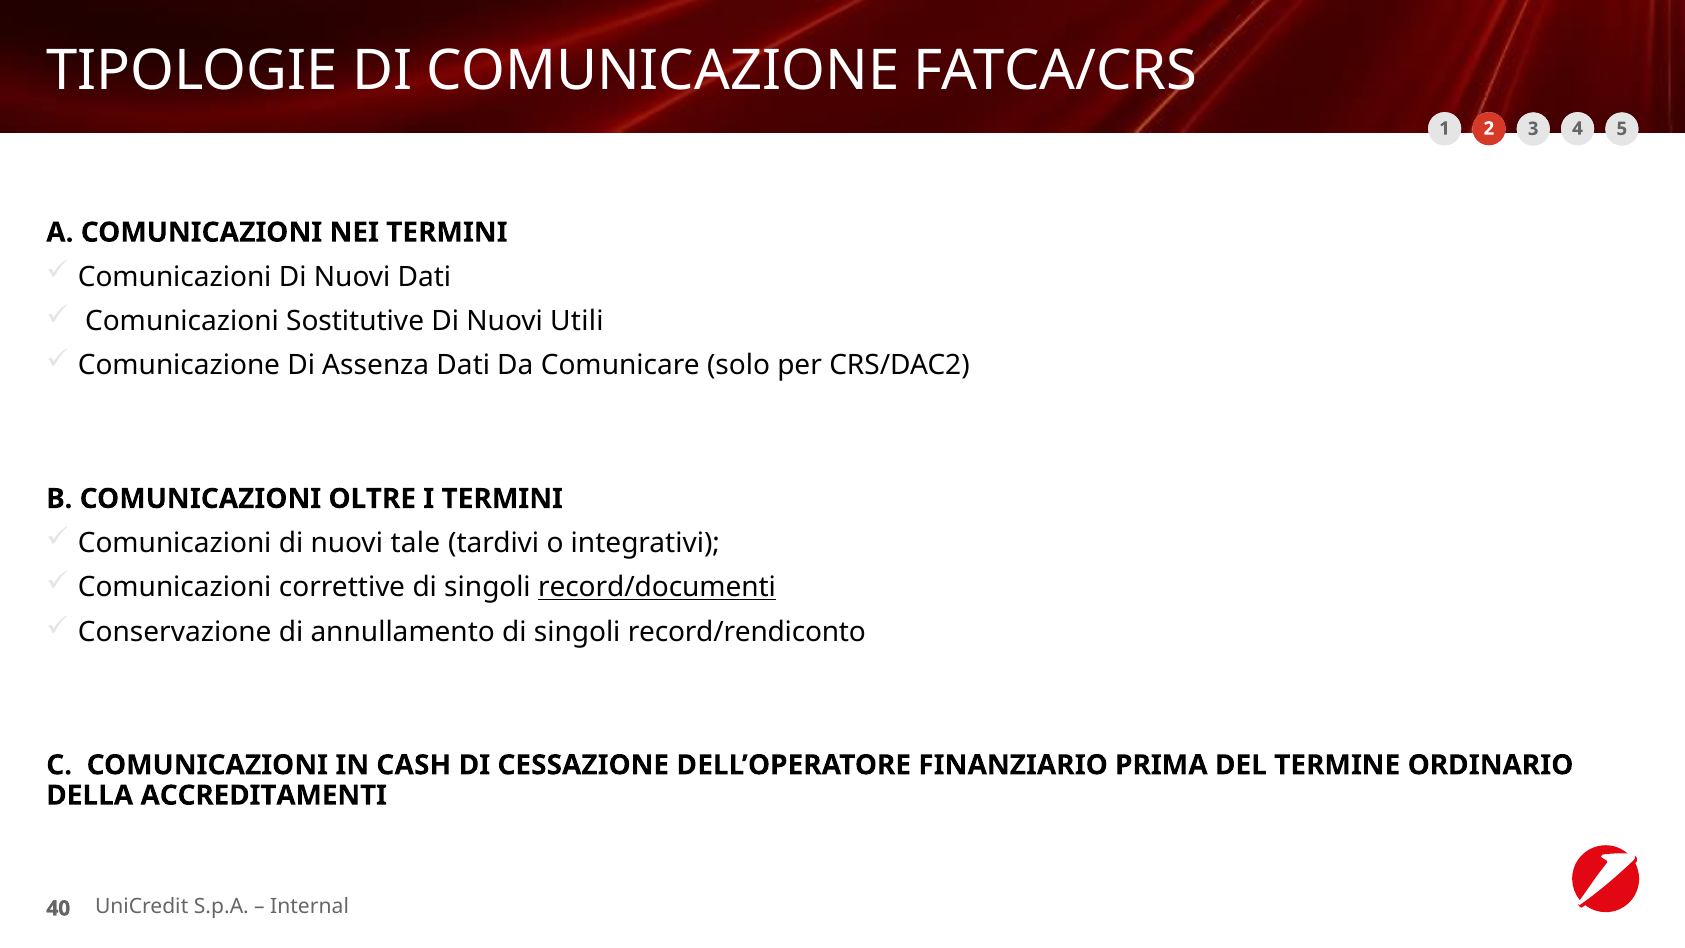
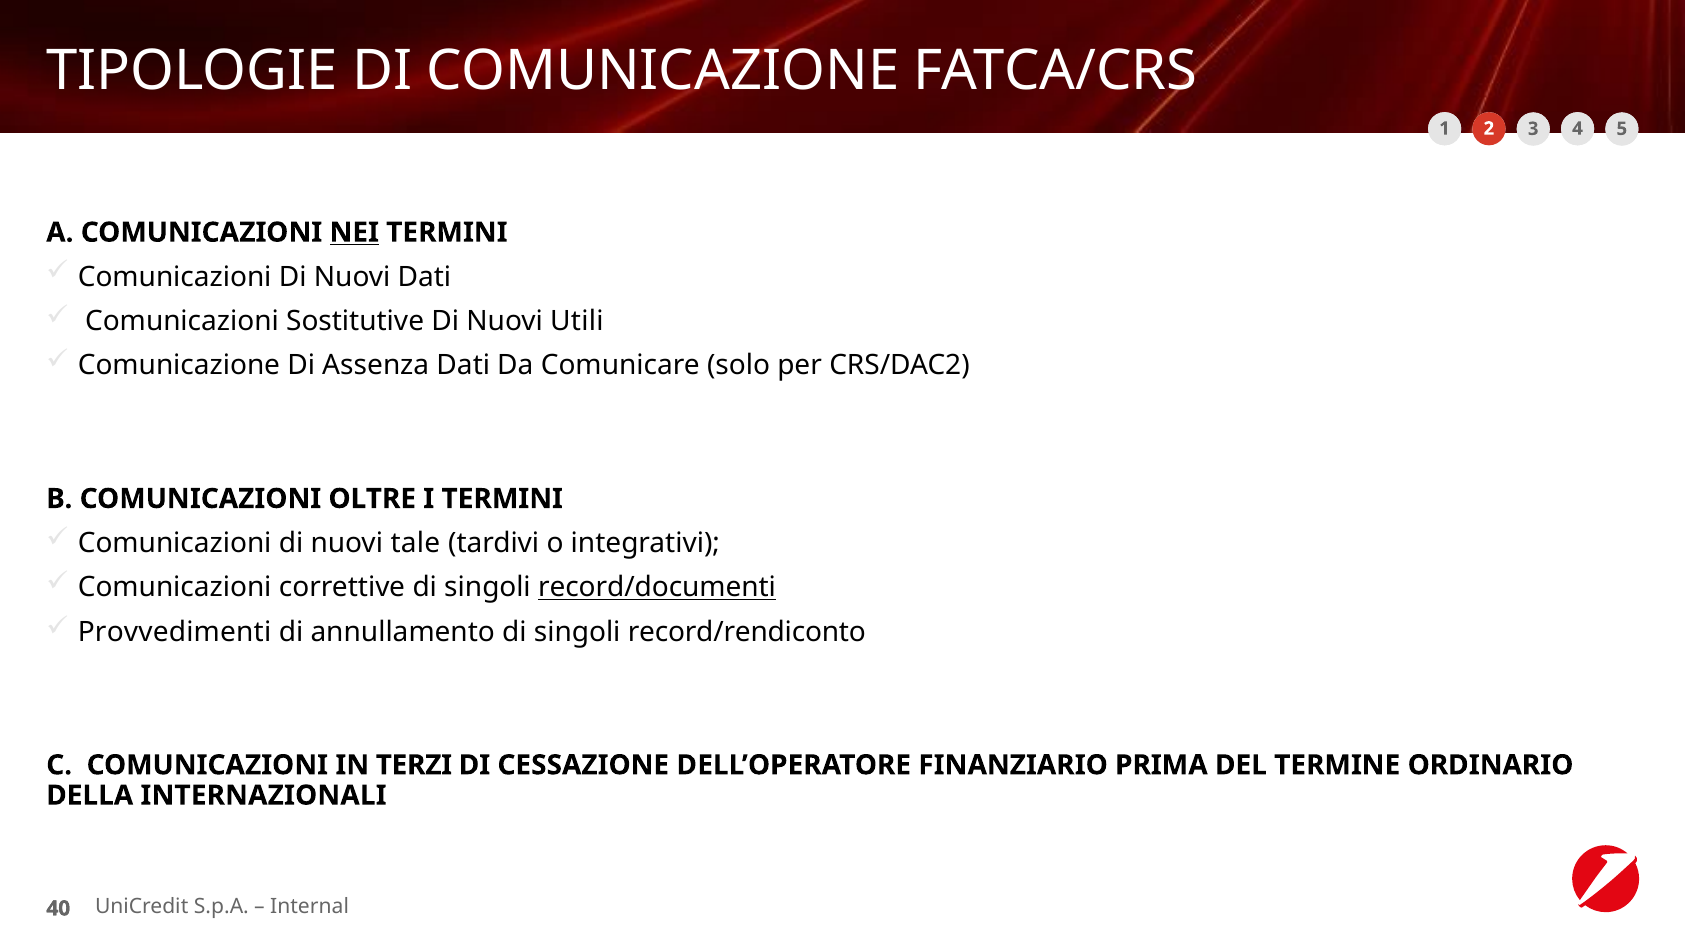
NEI underline: none -> present
Conservazione: Conservazione -> Provvedimenti
CASH: CASH -> TERZI
ACCREDITAMENTI: ACCREDITAMENTI -> INTERNAZIONALI
